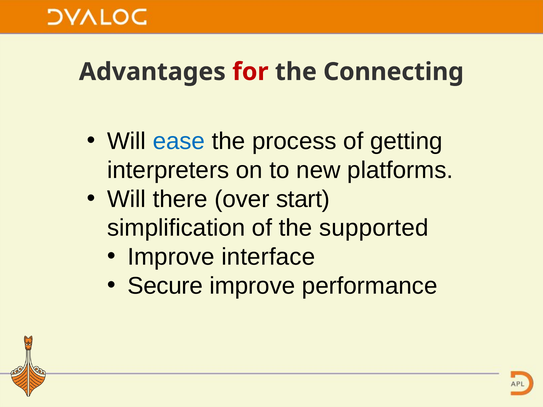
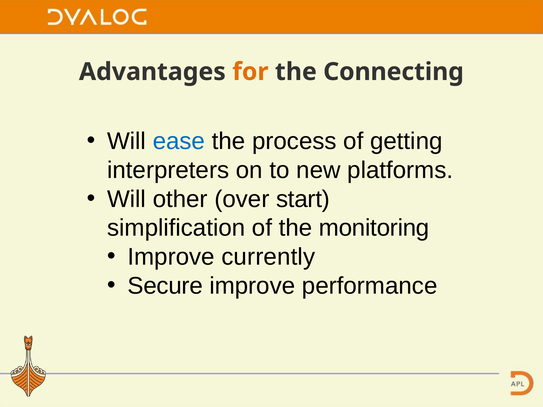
for colour: red -> orange
there: there -> other
supported: supported -> monitoring
interface: interface -> currently
